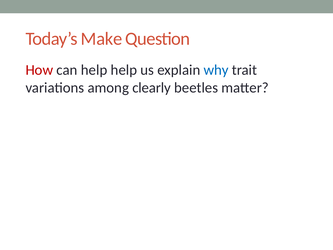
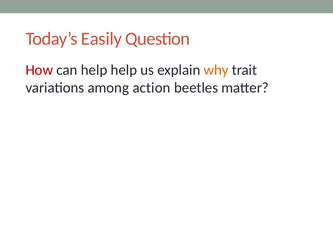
Make: Make -> Easily
why colour: blue -> orange
clearly: clearly -> action
